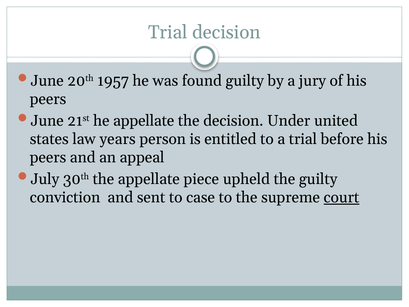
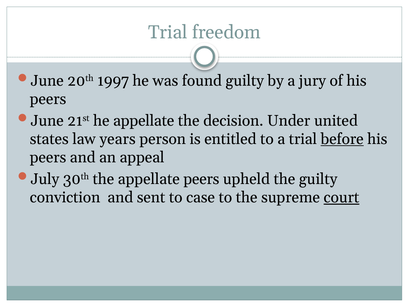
Trial decision: decision -> freedom
1957: 1957 -> 1997
before underline: none -> present
appellate piece: piece -> peers
